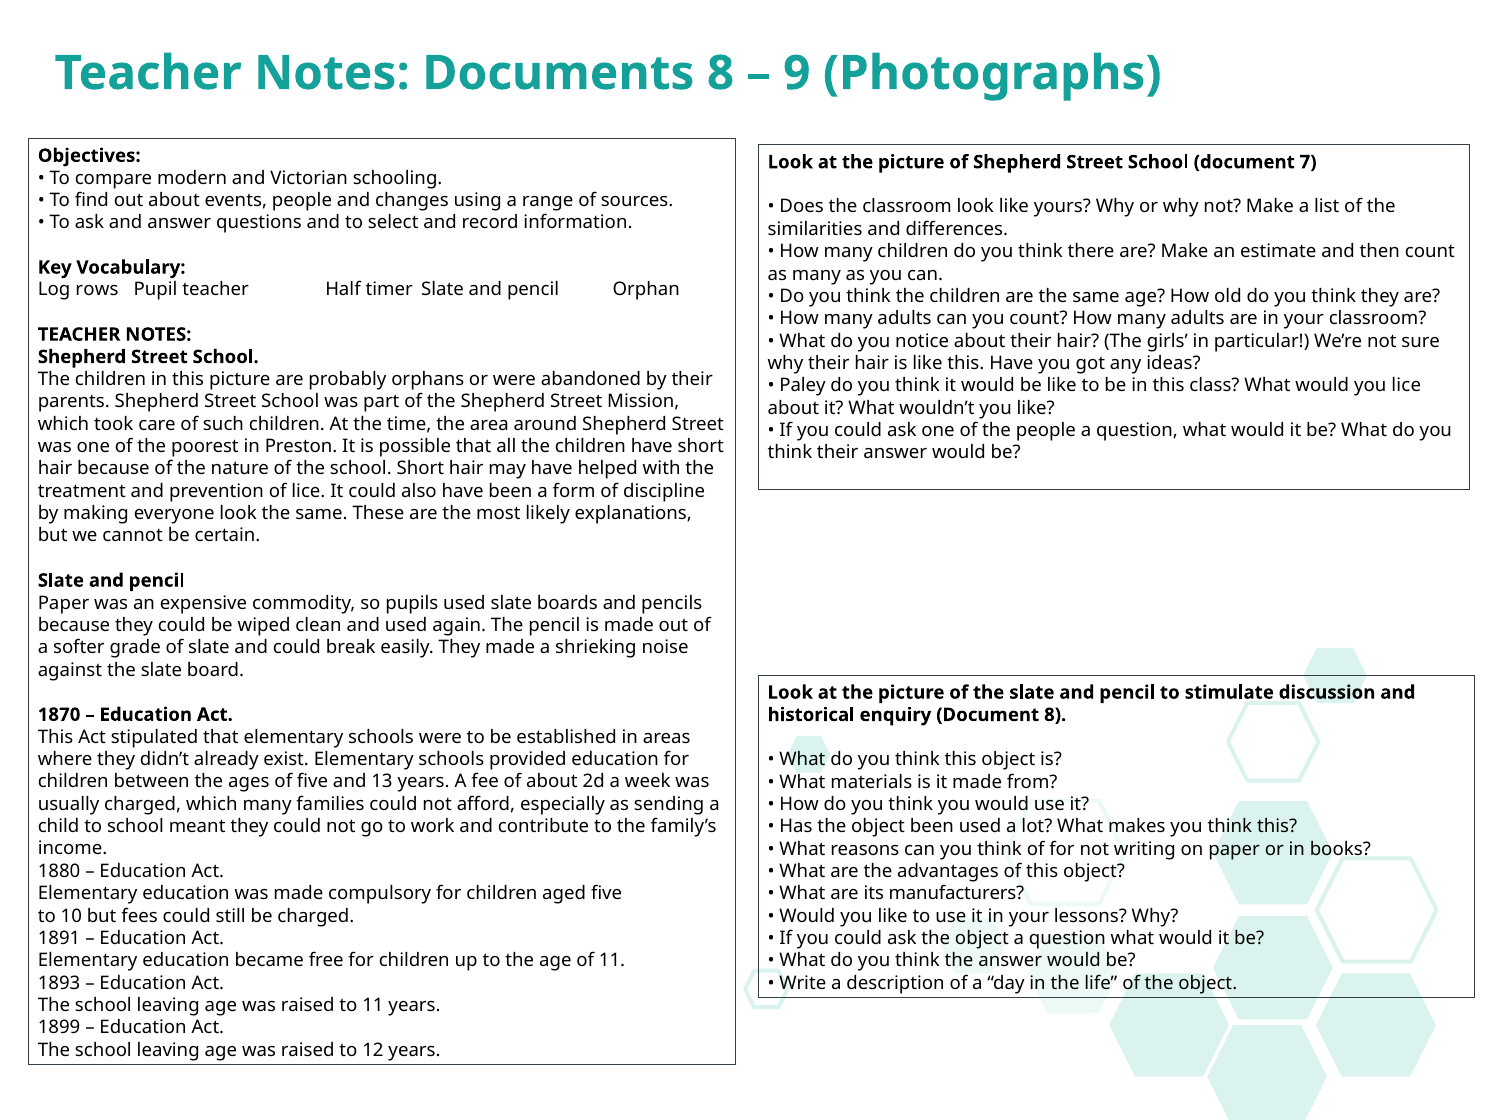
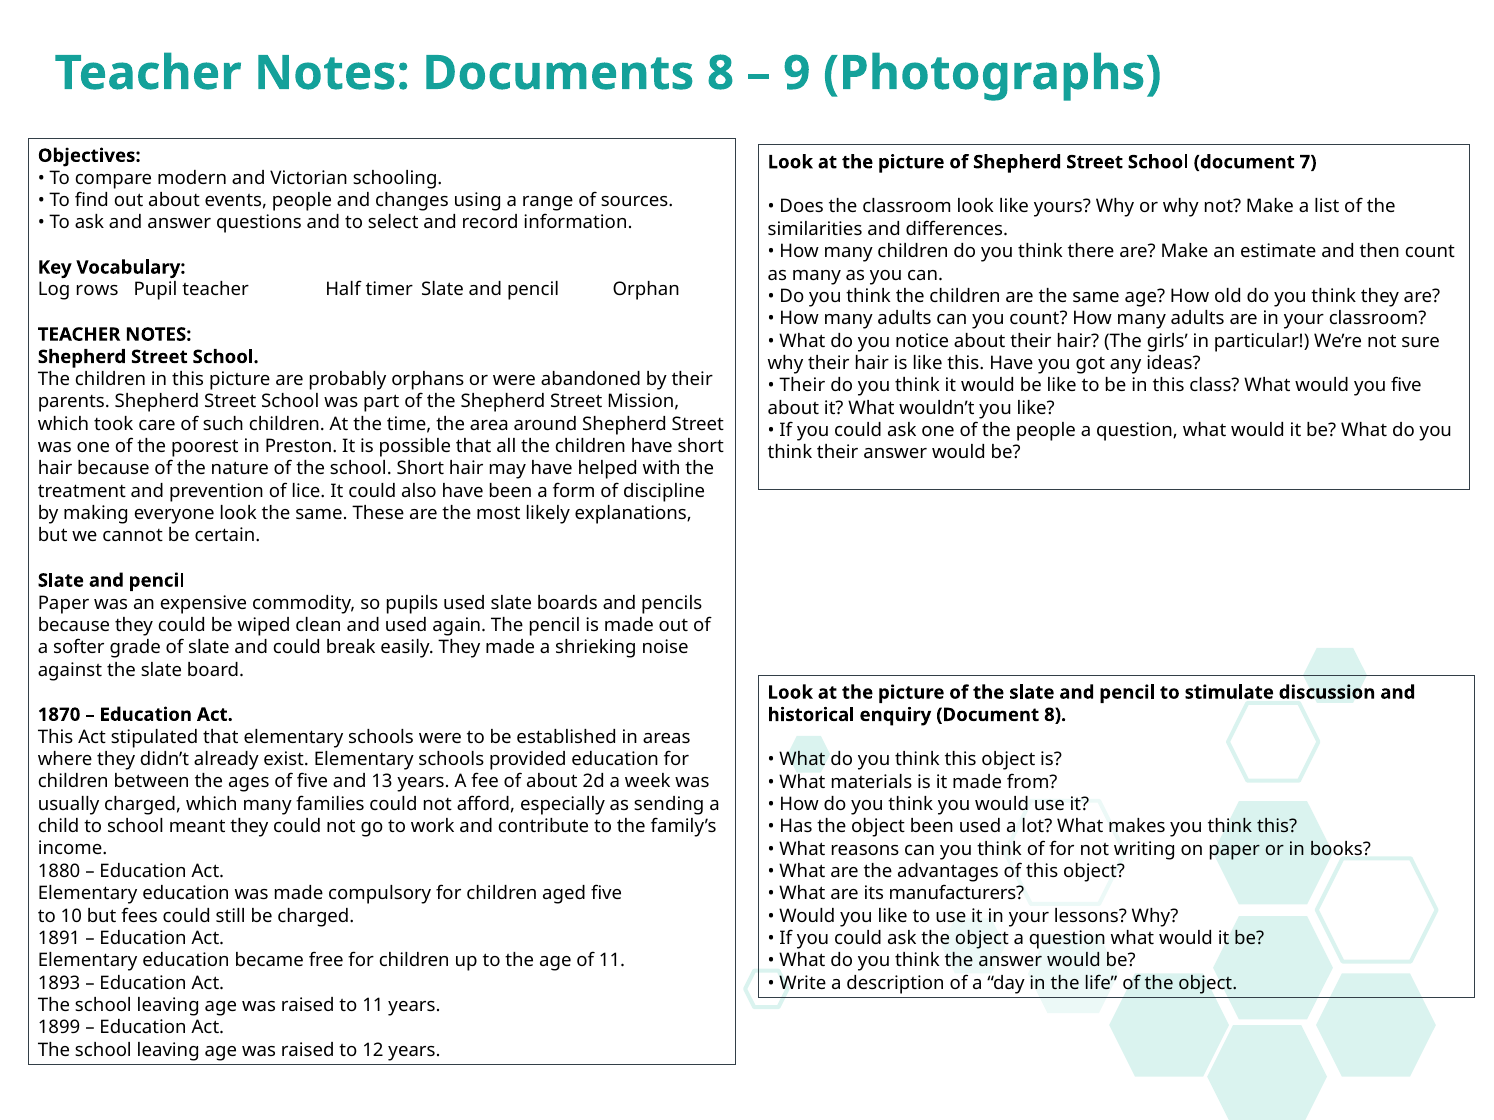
Paley at (803, 386): Paley -> Their
you lice: lice -> five
